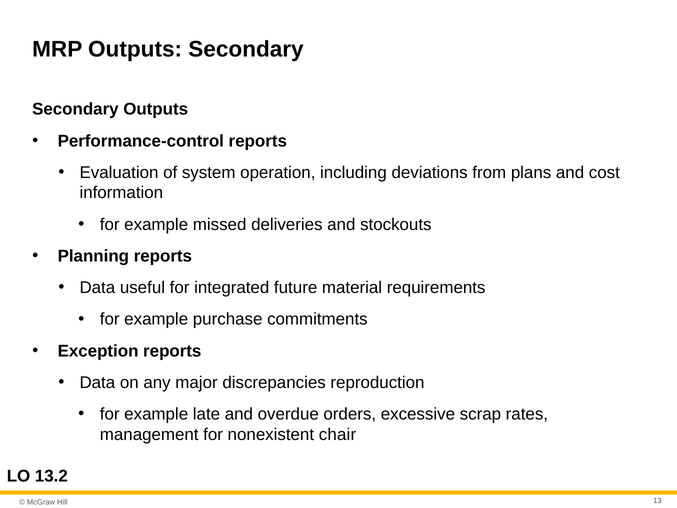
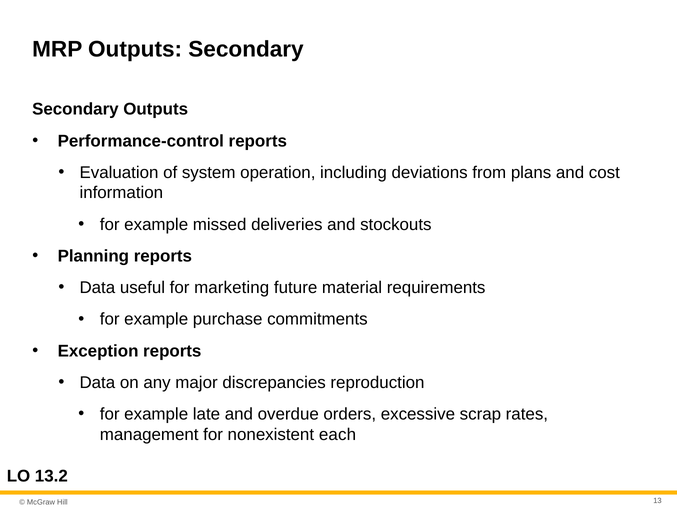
integrated: integrated -> marketing
chair: chair -> each
